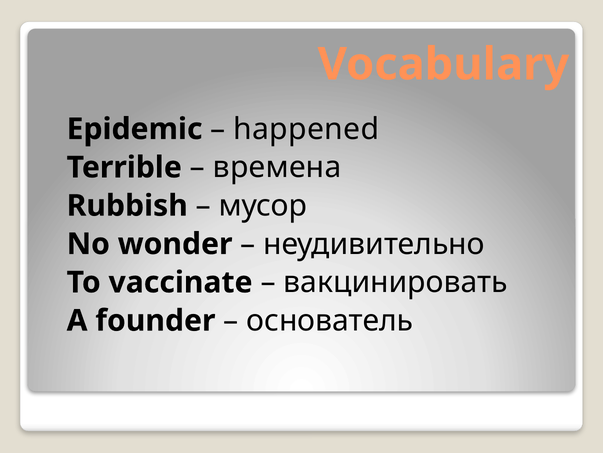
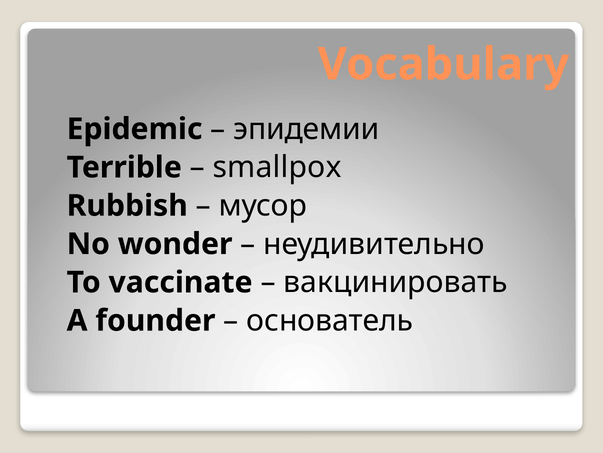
happened: happened -> эпидемии
времена: времена -> smallpox
